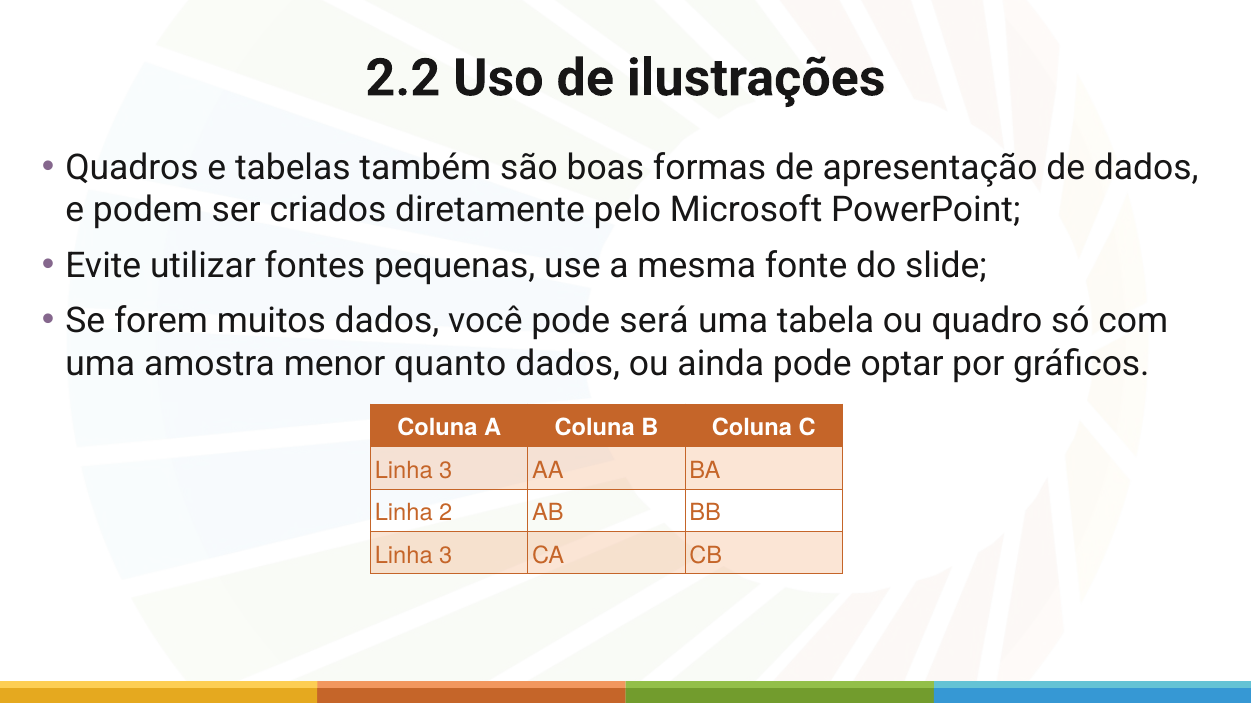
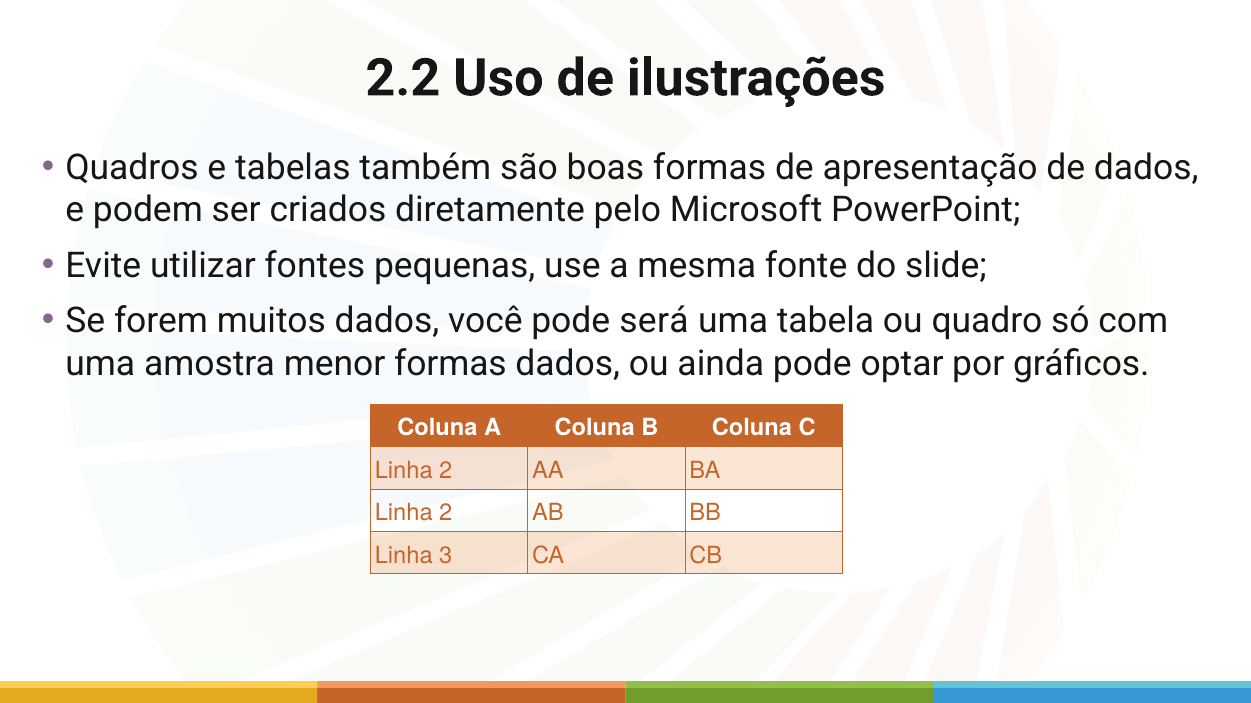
menor quanto: quanto -> formas
3 at (446, 471): 3 -> 2
